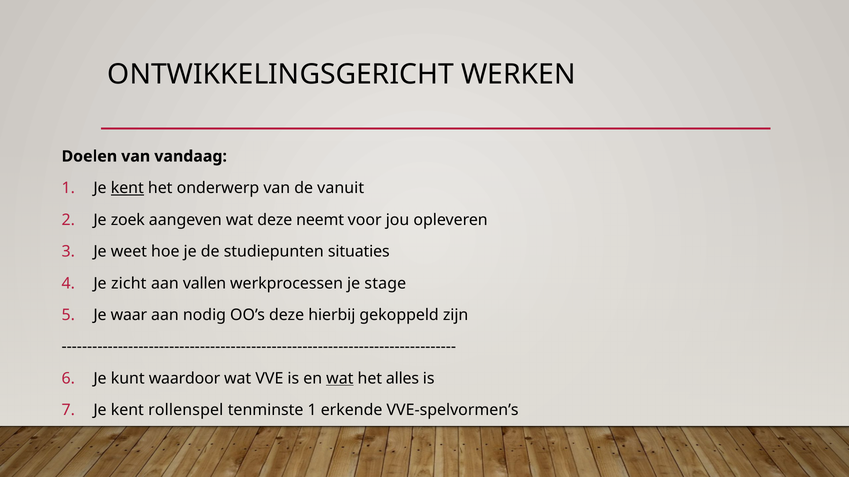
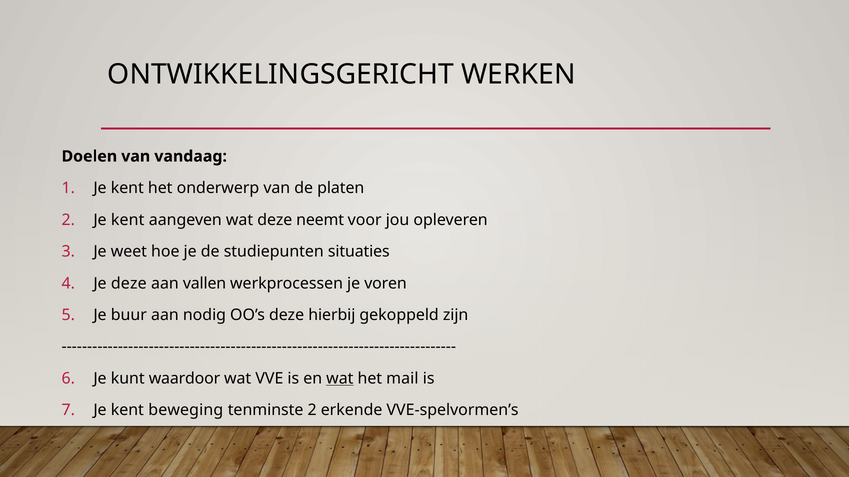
kent at (127, 188) underline: present -> none
vanuit: vanuit -> platen
zoek at (128, 220): zoek -> kent
Je zicht: zicht -> deze
stage: stage -> voren
waar: waar -> buur
alles: alles -> mail
rollenspel: rollenspel -> beweging
tenminste 1: 1 -> 2
